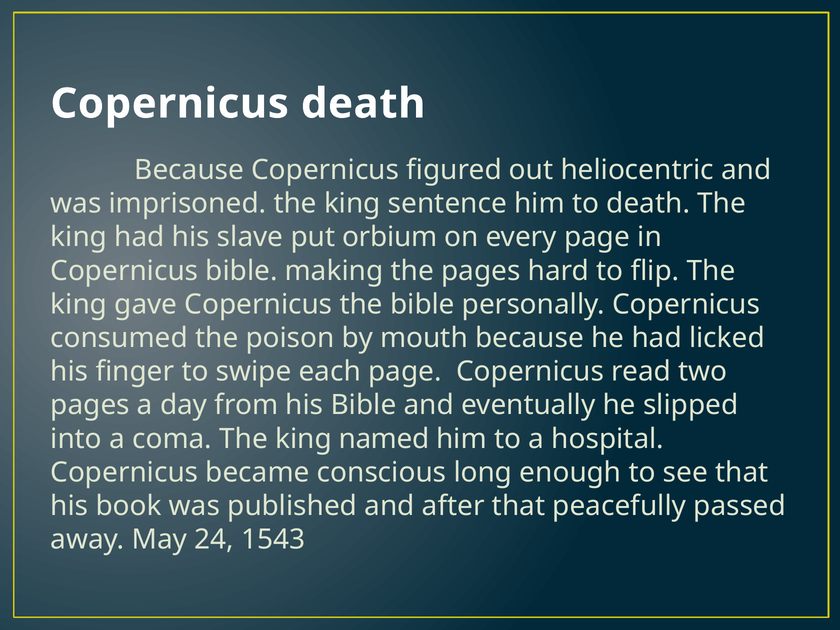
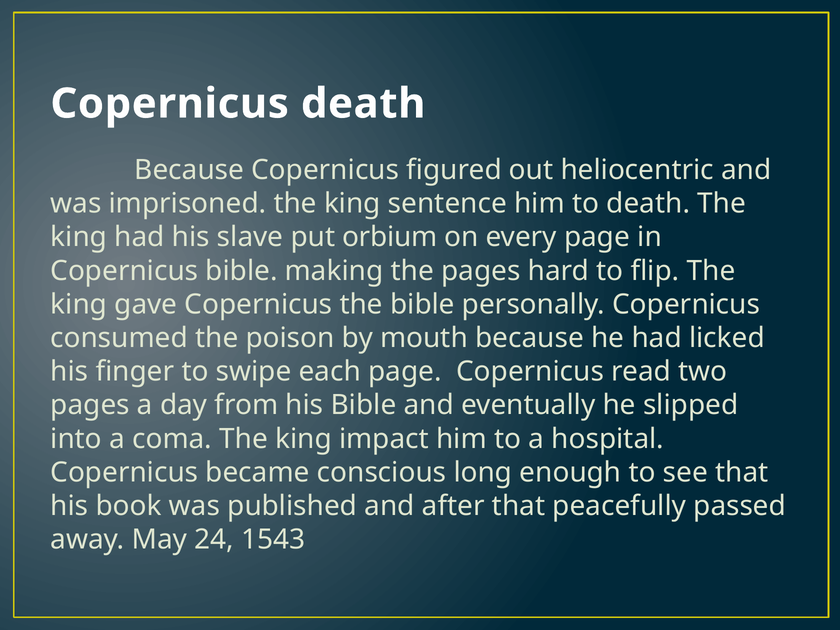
named: named -> impact
